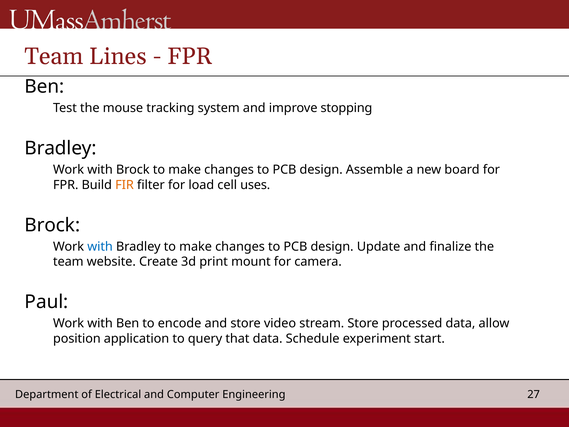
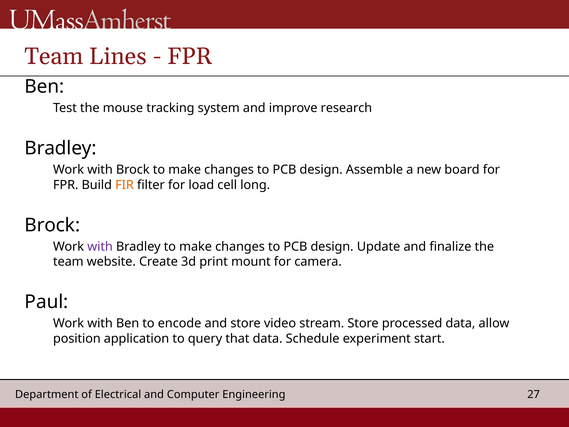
stopping: stopping -> research
uses: uses -> long
with at (100, 246) colour: blue -> purple
